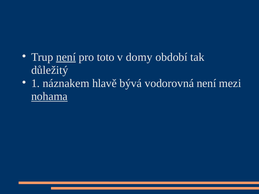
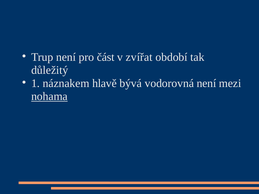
není at (66, 57) underline: present -> none
toto: toto -> část
domy: domy -> zvířat
